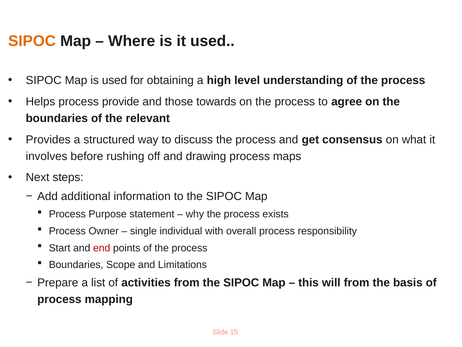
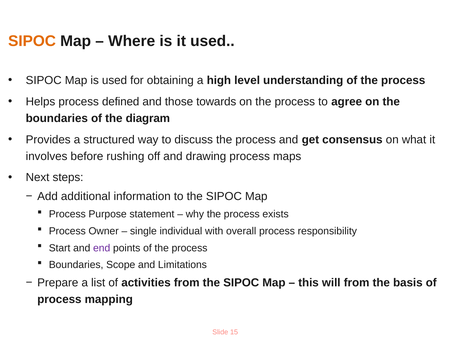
provide: provide -> defined
relevant: relevant -> diagram
end colour: red -> purple
